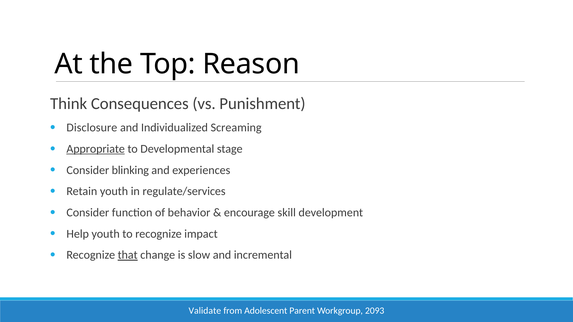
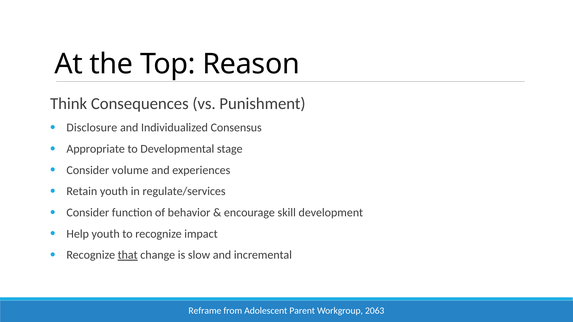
Screaming: Screaming -> Consensus
Appropriate underline: present -> none
blinking: blinking -> volume
Validate: Validate -> Reframe
2093: 2093 -> 2063
